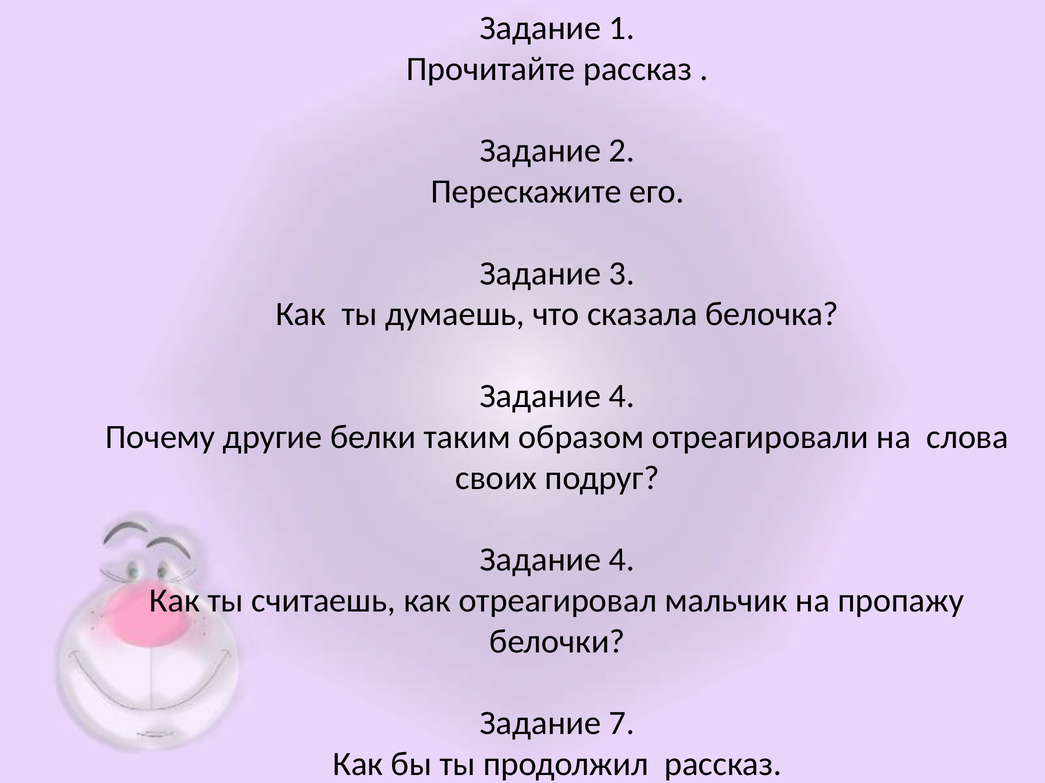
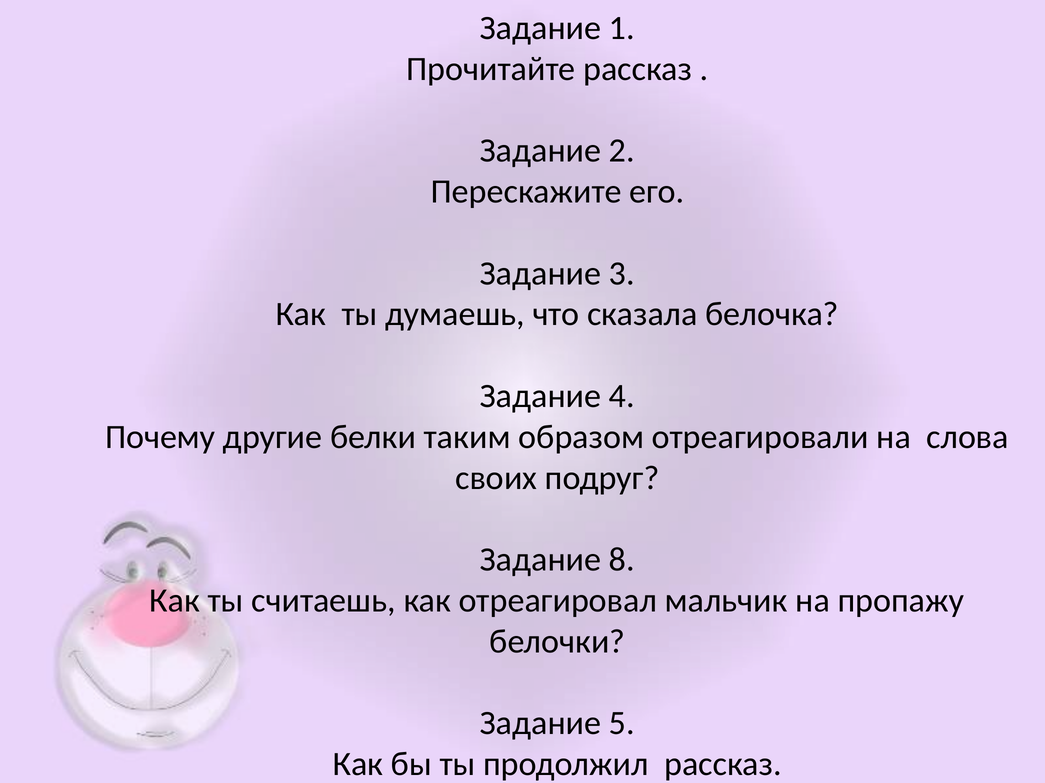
4 at (622, 560): 4 -> 8
7: 7 -> 5
